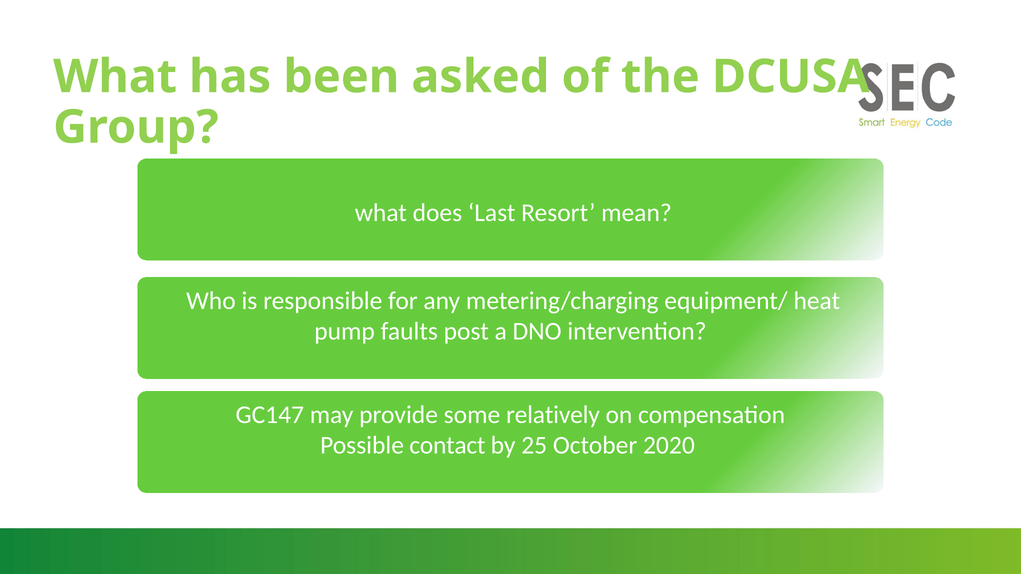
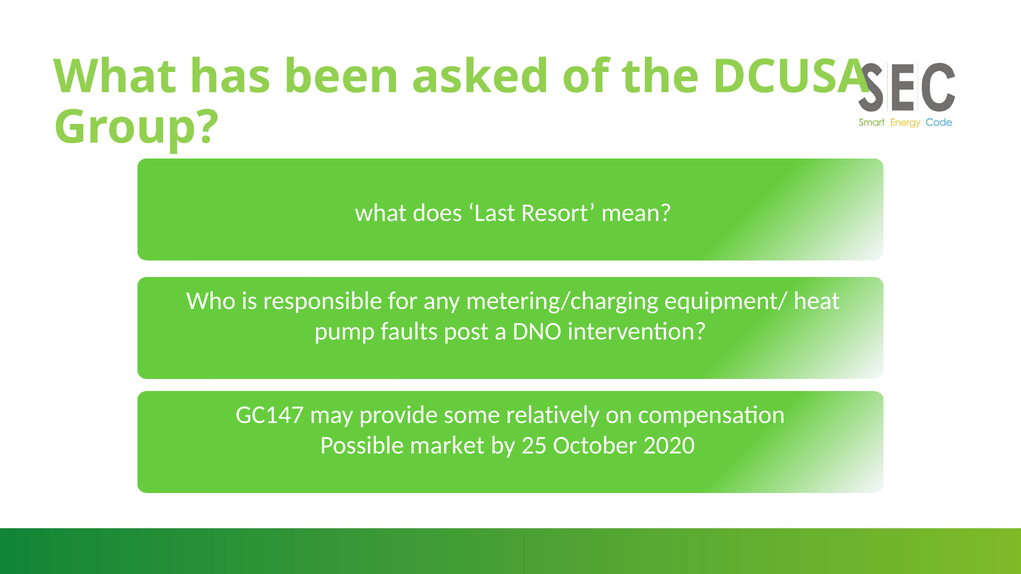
contact: contact -> market
